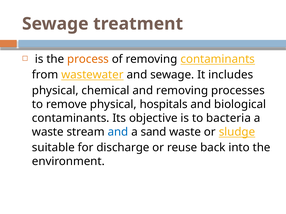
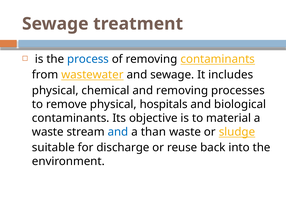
process colour: orange -> blue
bacteria: bacteria -> material
sand: sand -> than
